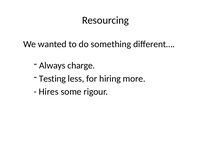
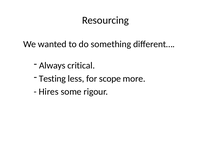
charge: charge -> critical
hiring: hiring -> scope
